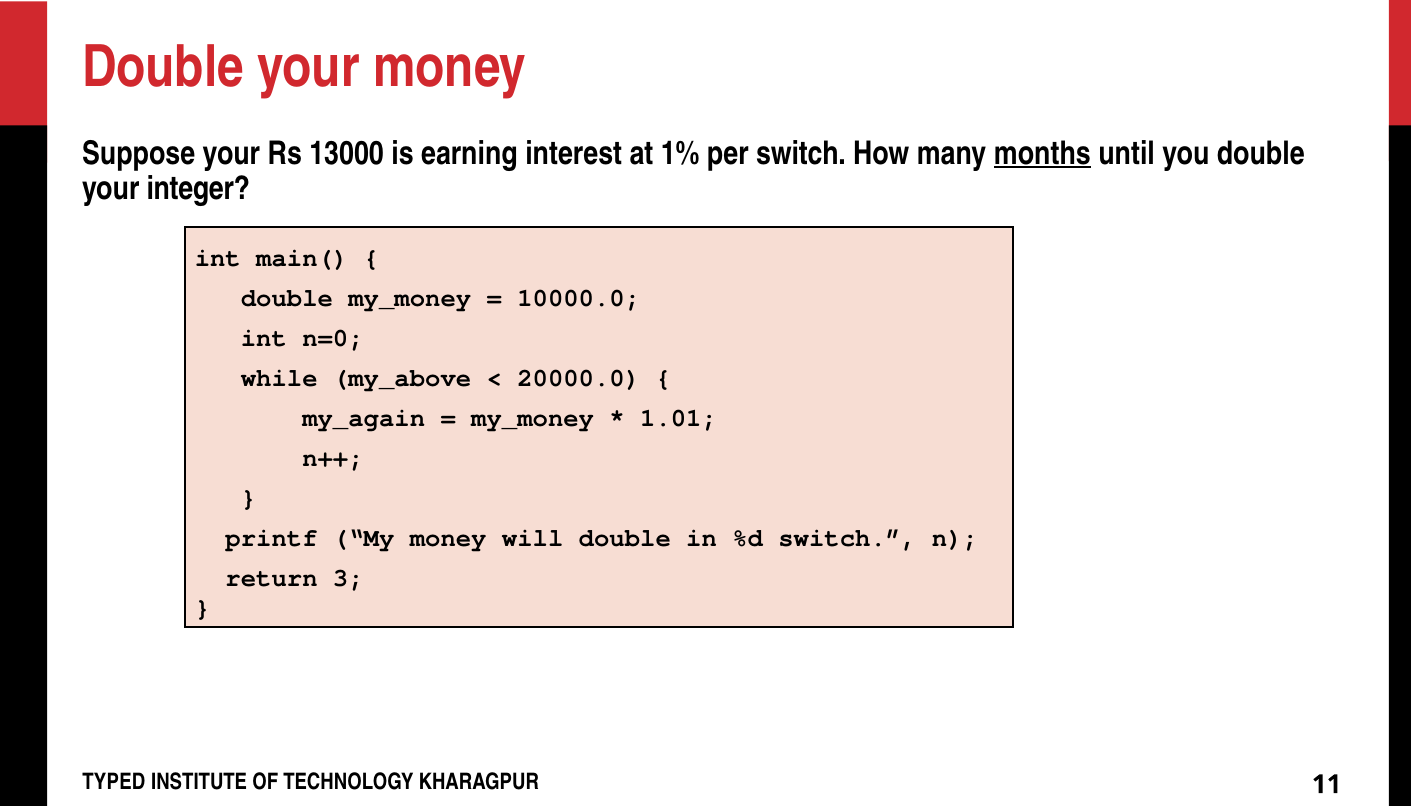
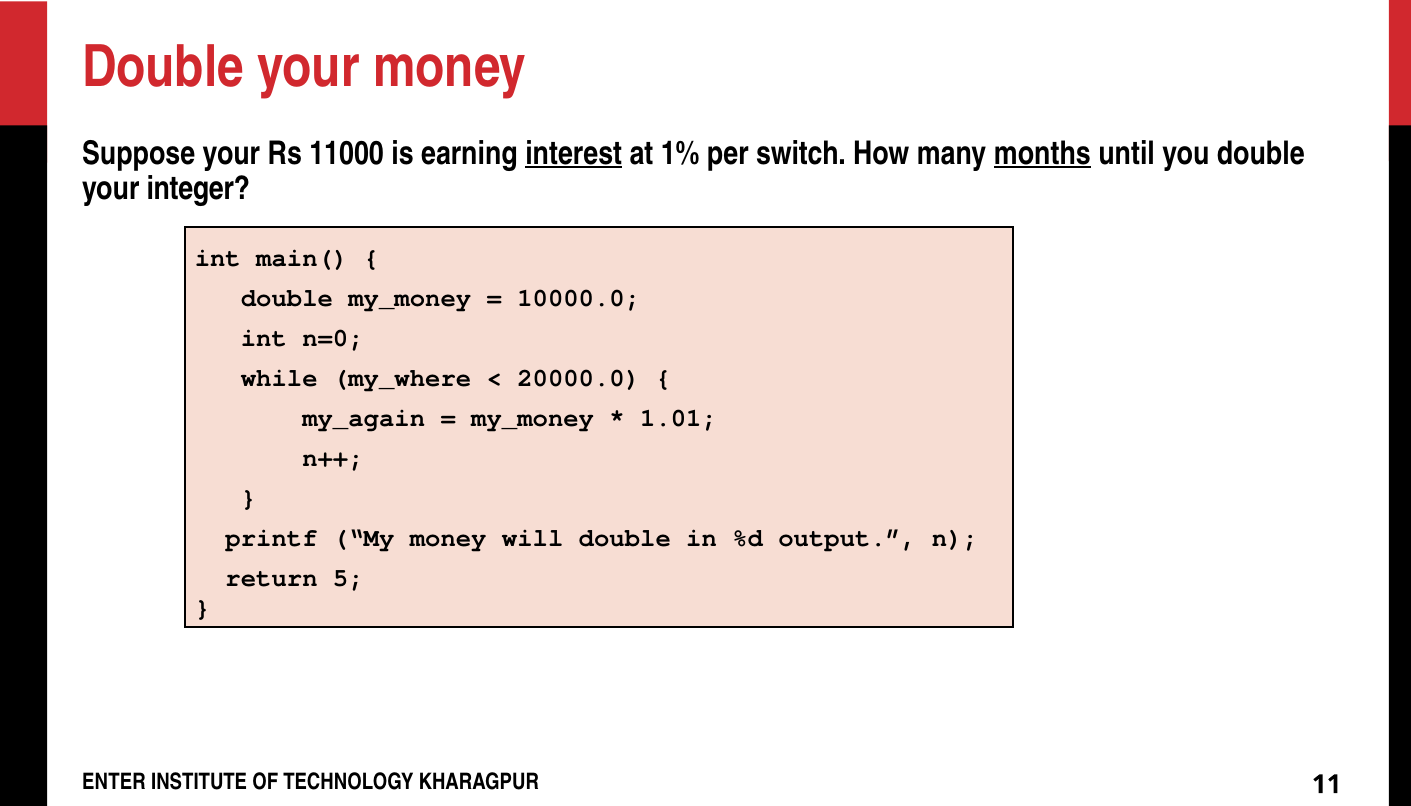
13000: 13000 -> 11000
interest underline: none -> present
my_above: my_above -> my_where
%d switch: switch -> output
3: 3 -> 5
TYPED: TYPED -> ENTER
